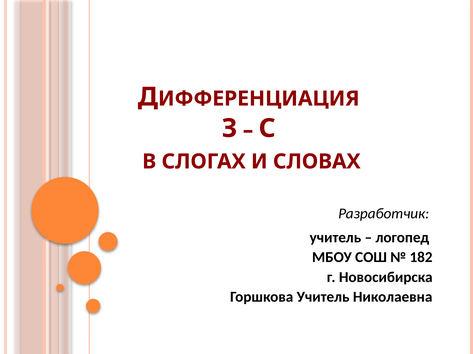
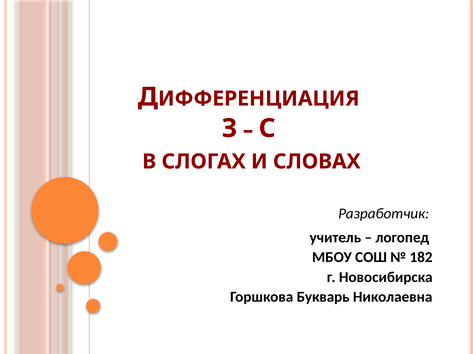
Горшкова Учитель: Учитель -> Букварь
